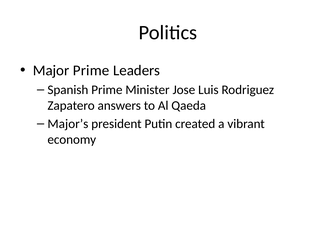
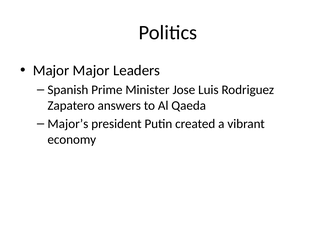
Major Prime: Prime -> Major
